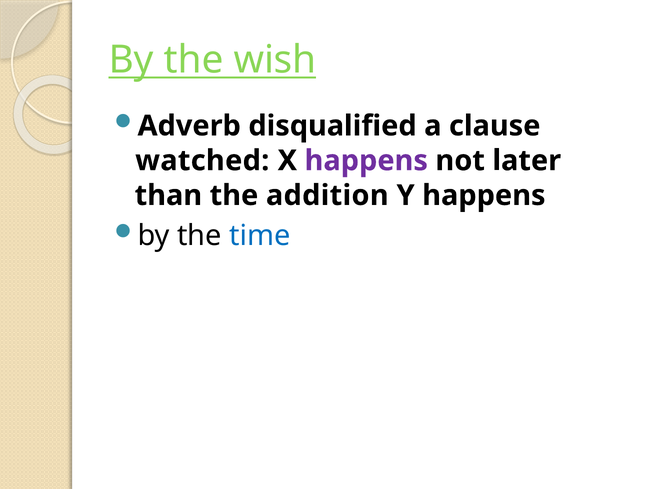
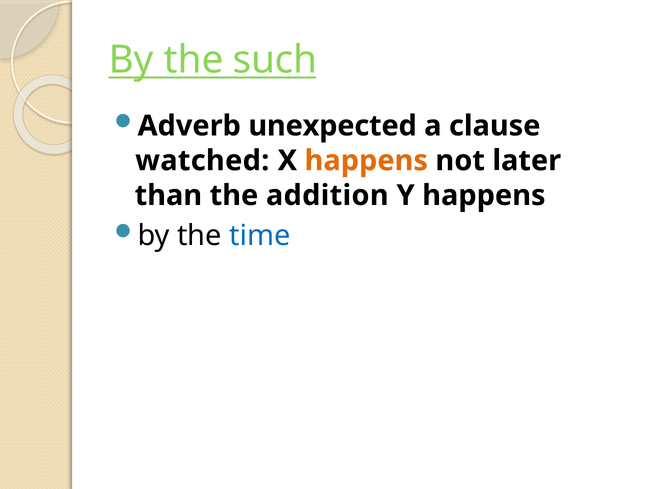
wish: wish -> such
disqualified: disqualified -> unexpected
happens at (366, 160) colour: purple -> orange
